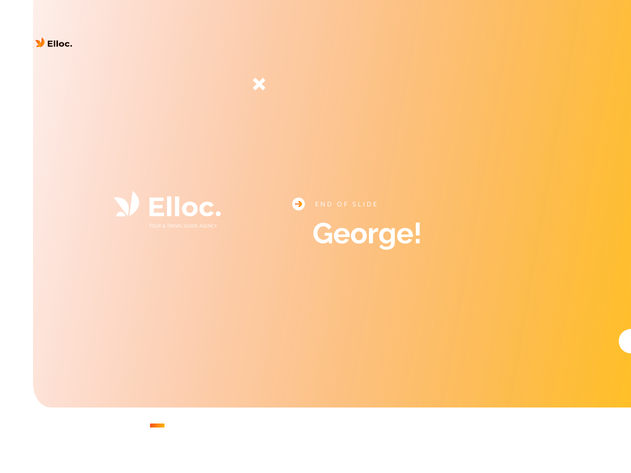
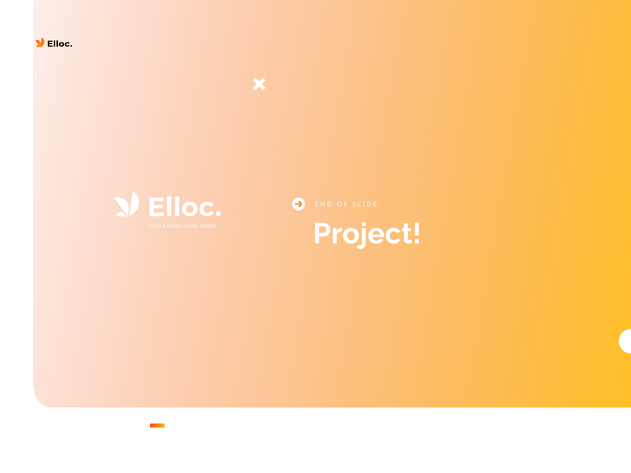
George: George -> Project
